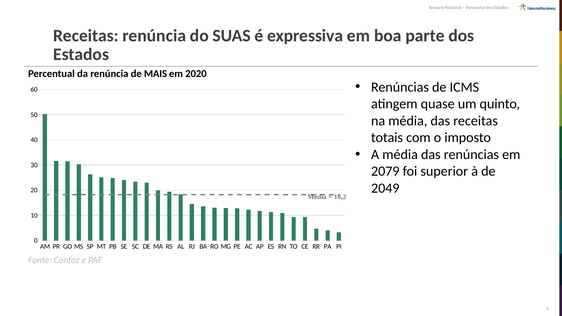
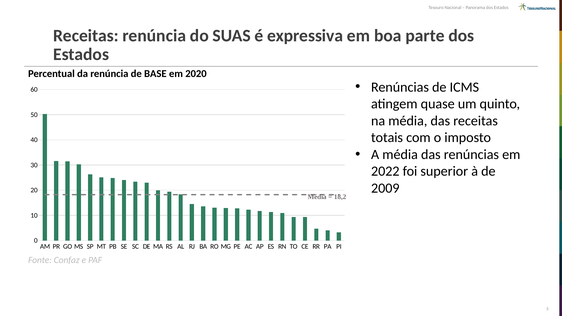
MAIS: MAIS -> BASE
2079: 2079 -> 2022
2049: 2049 -> 2009
